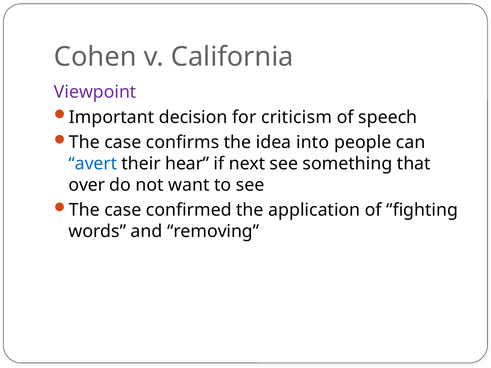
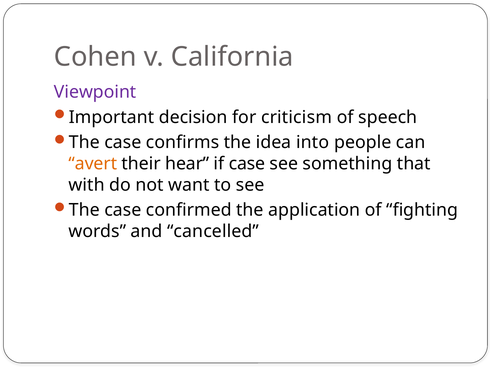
avert colour: blue -> orange
if next: next -> case
over: over -> with
removing: removing -> cancelled
